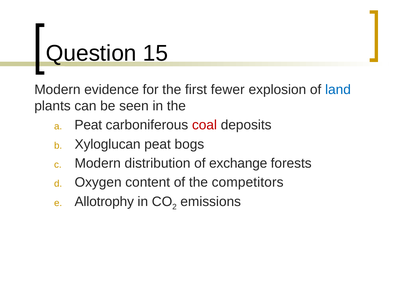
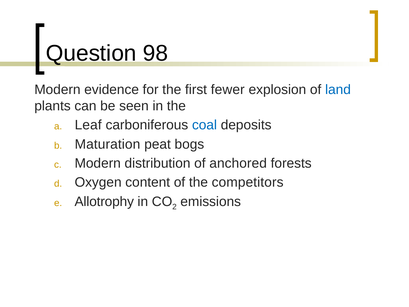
15: 15 -> 98
Peat at (88, 125): Peat -> Leaf
coal colour: red -> blue
Xyloglucan: Xyloglucan -> Maturation
exchange: exchange -> anchored
